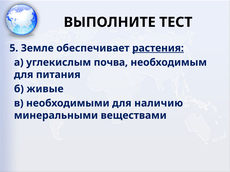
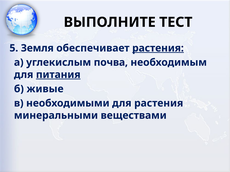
Земле: Земле -> Земля
питания underline: none -> present
для наличию: наличию -> растения
